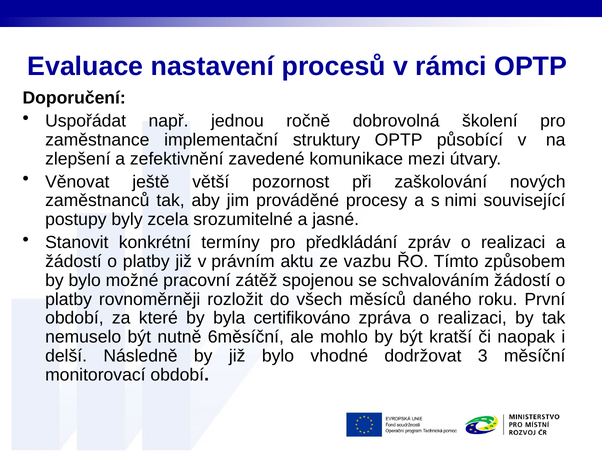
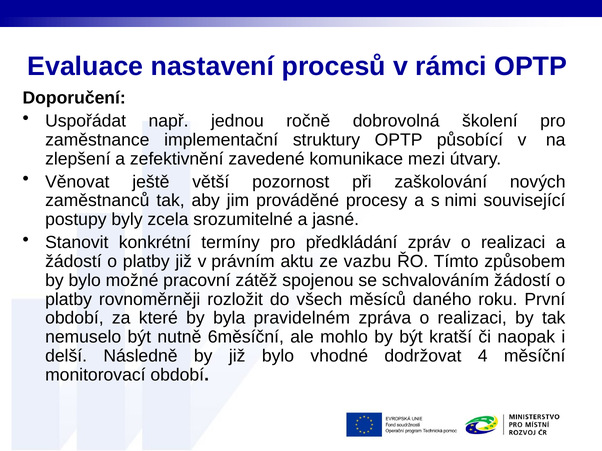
certifikováno: certifikováno -> pravidelném
3: 3 -> 4
